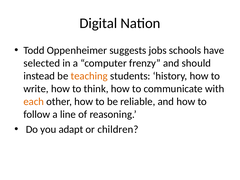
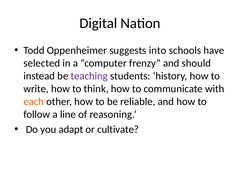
jobs: jobs -> into
teaching colour: orange -> purple
children: children -> cultivate
